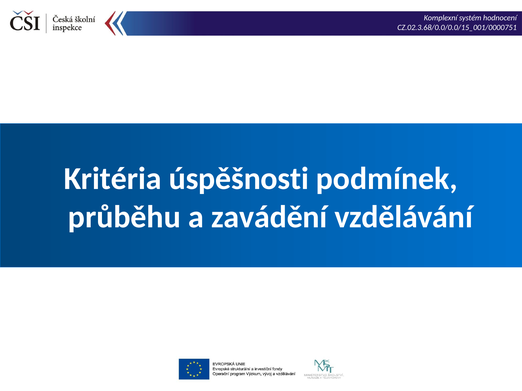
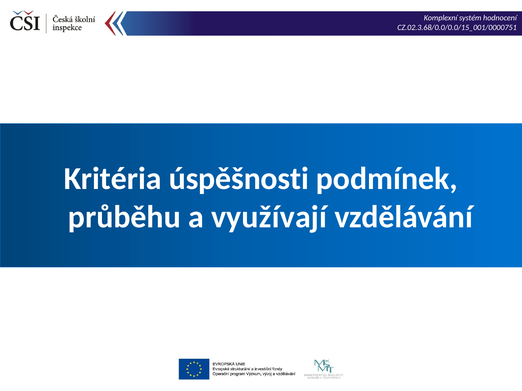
zavádění: zavádění -> využívají
